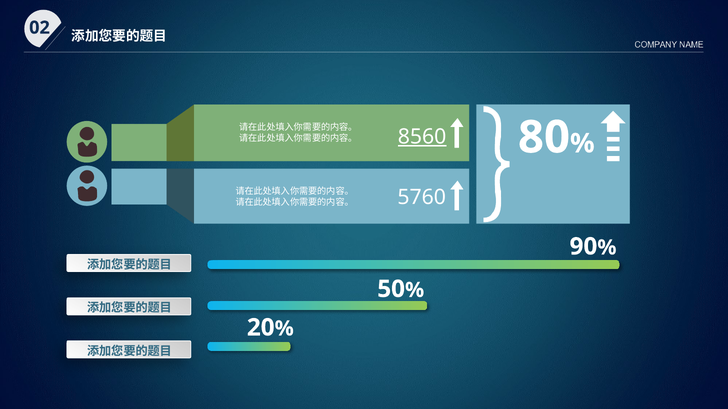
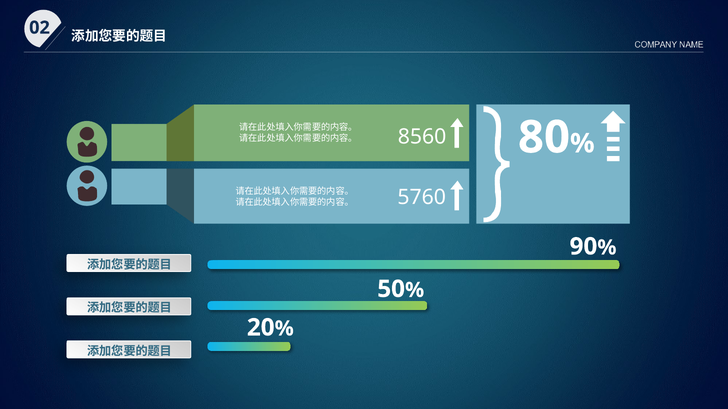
8560 underline: present -> none
